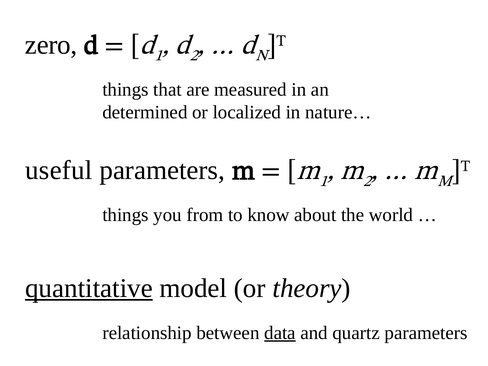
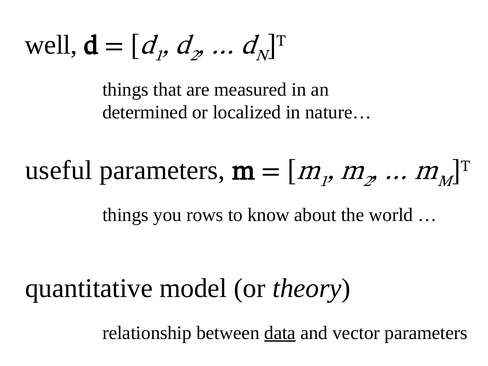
zero: zero -> well
from: from -> rows
quantitative underline: present -> none
quartz: quartz -> vector
